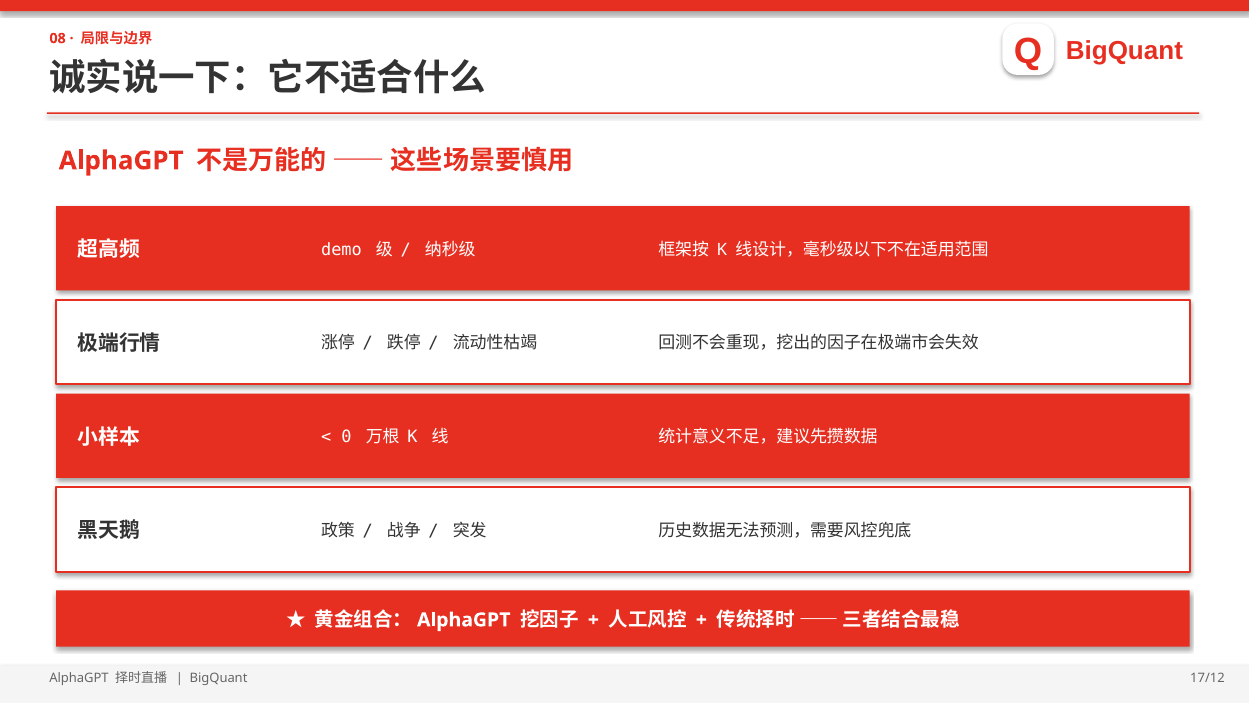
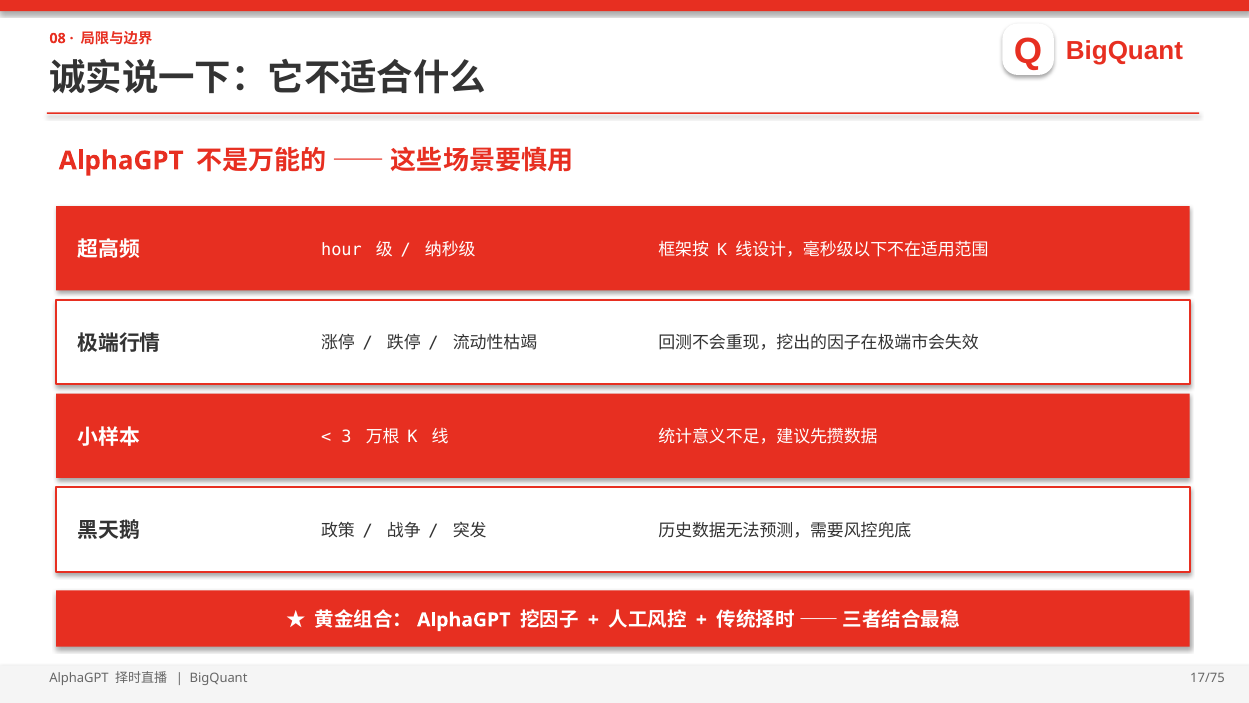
demo: demo -> hour
0: 0 -> 3
17/12: 17/12 -> 17/75
